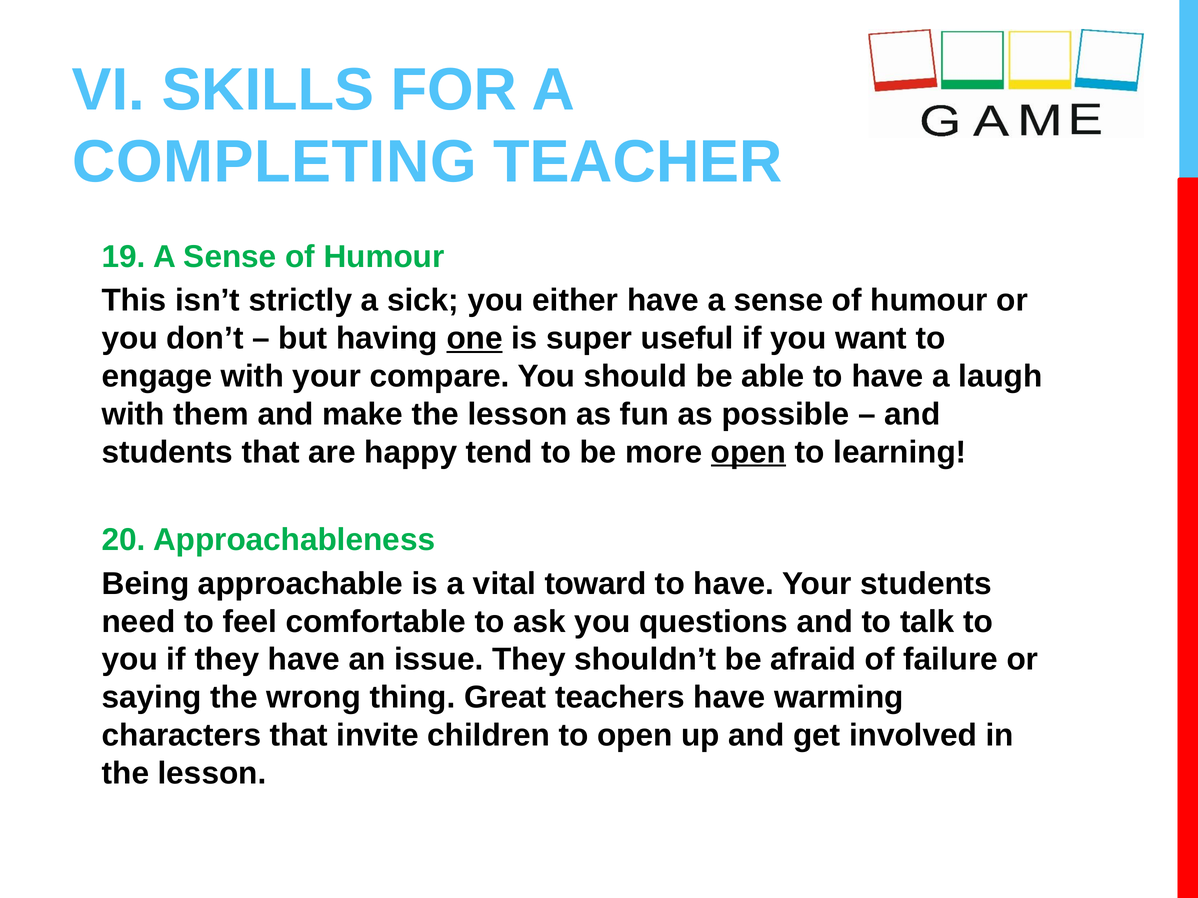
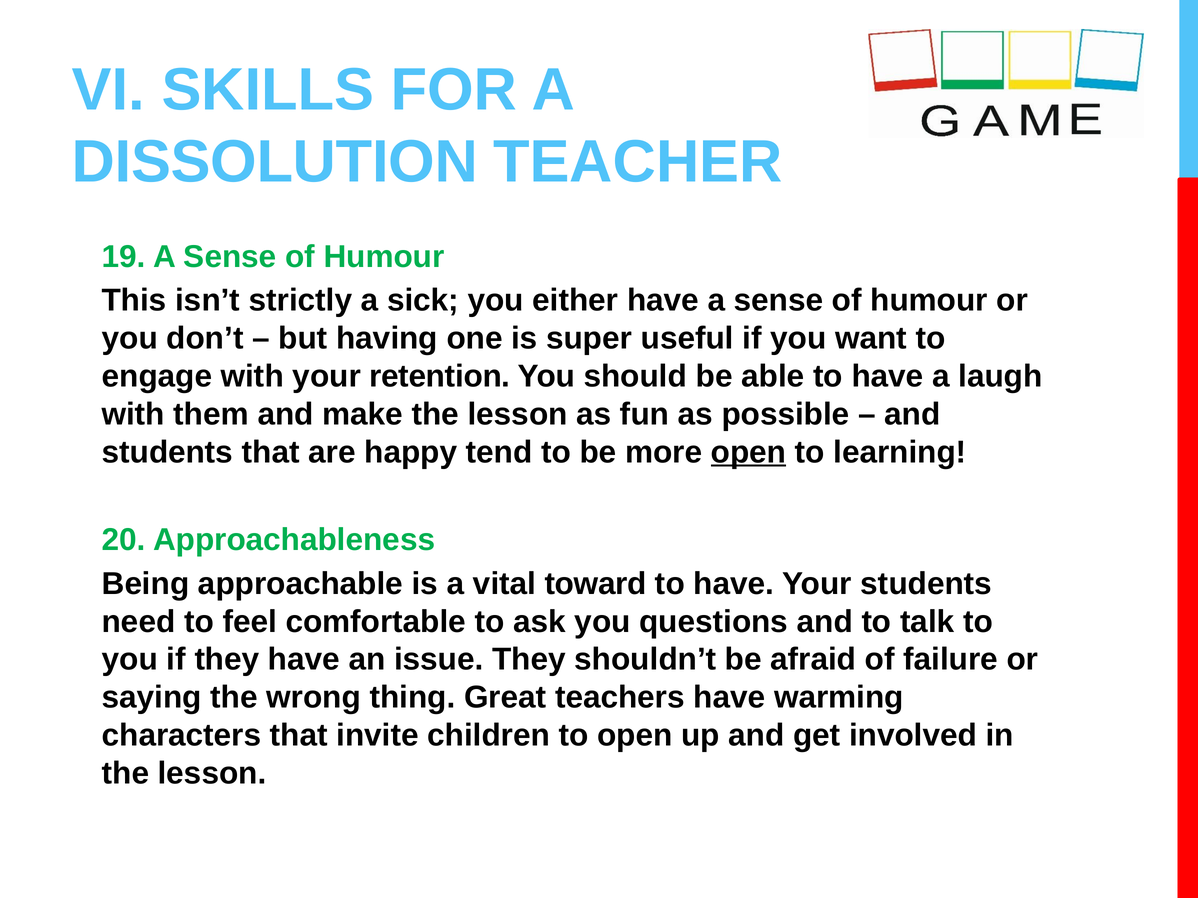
COMPLETING: COMPLETING -> DISSOLUTION
one underline: present -> none
compare: compare -> retention
